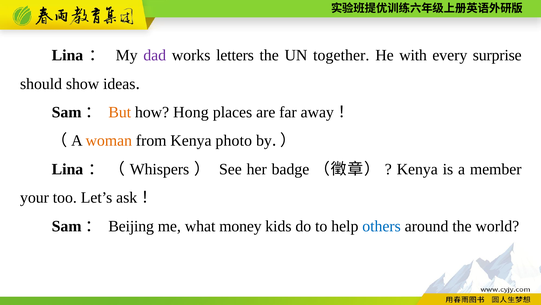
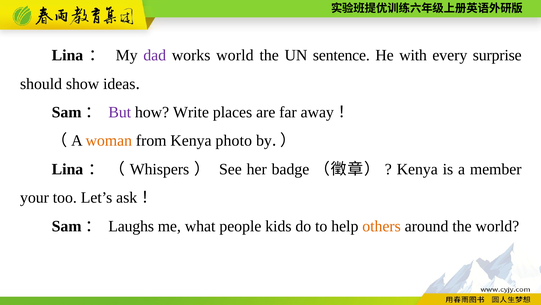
works letters: letters -> world
together: together -> sentence
But colour: orange -> purple
Hong: Hong -> Write
Beijing: Beijing -> Laughs
money: money -> people
others colour: blue -> orange
